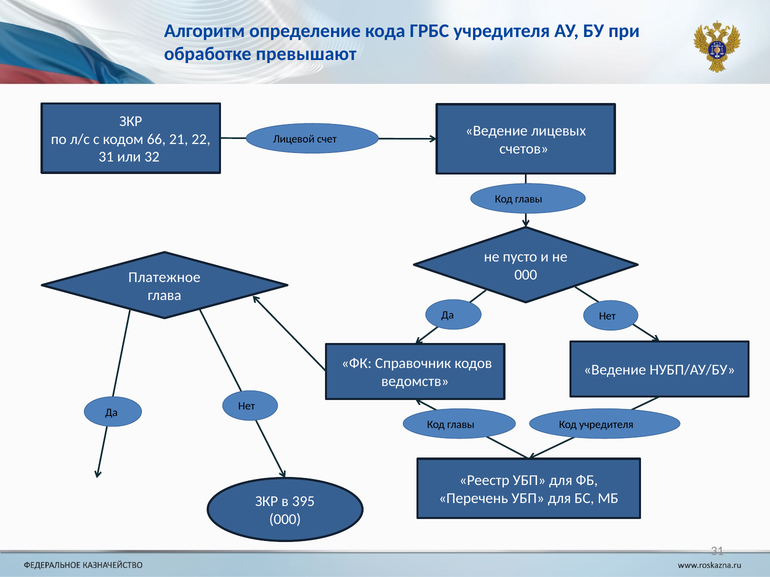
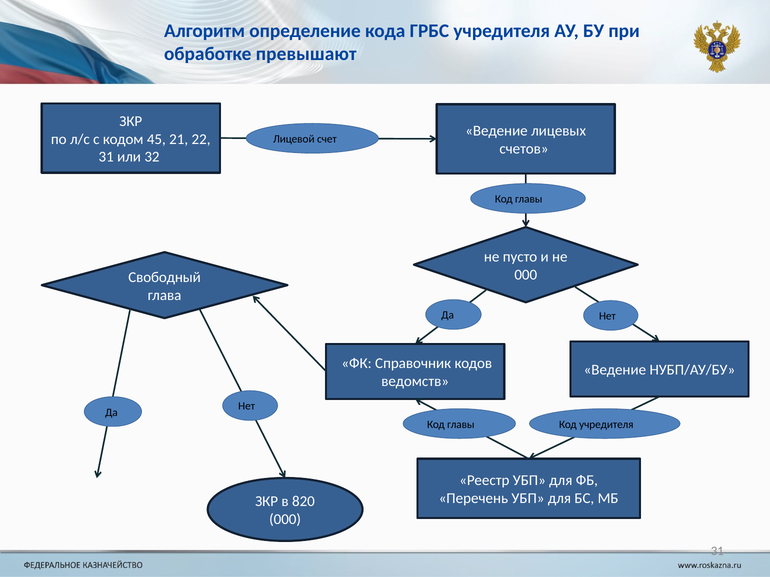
66: 66 -> 45
Платежное: Платежное -> Свободный
395: 395 -> 820
